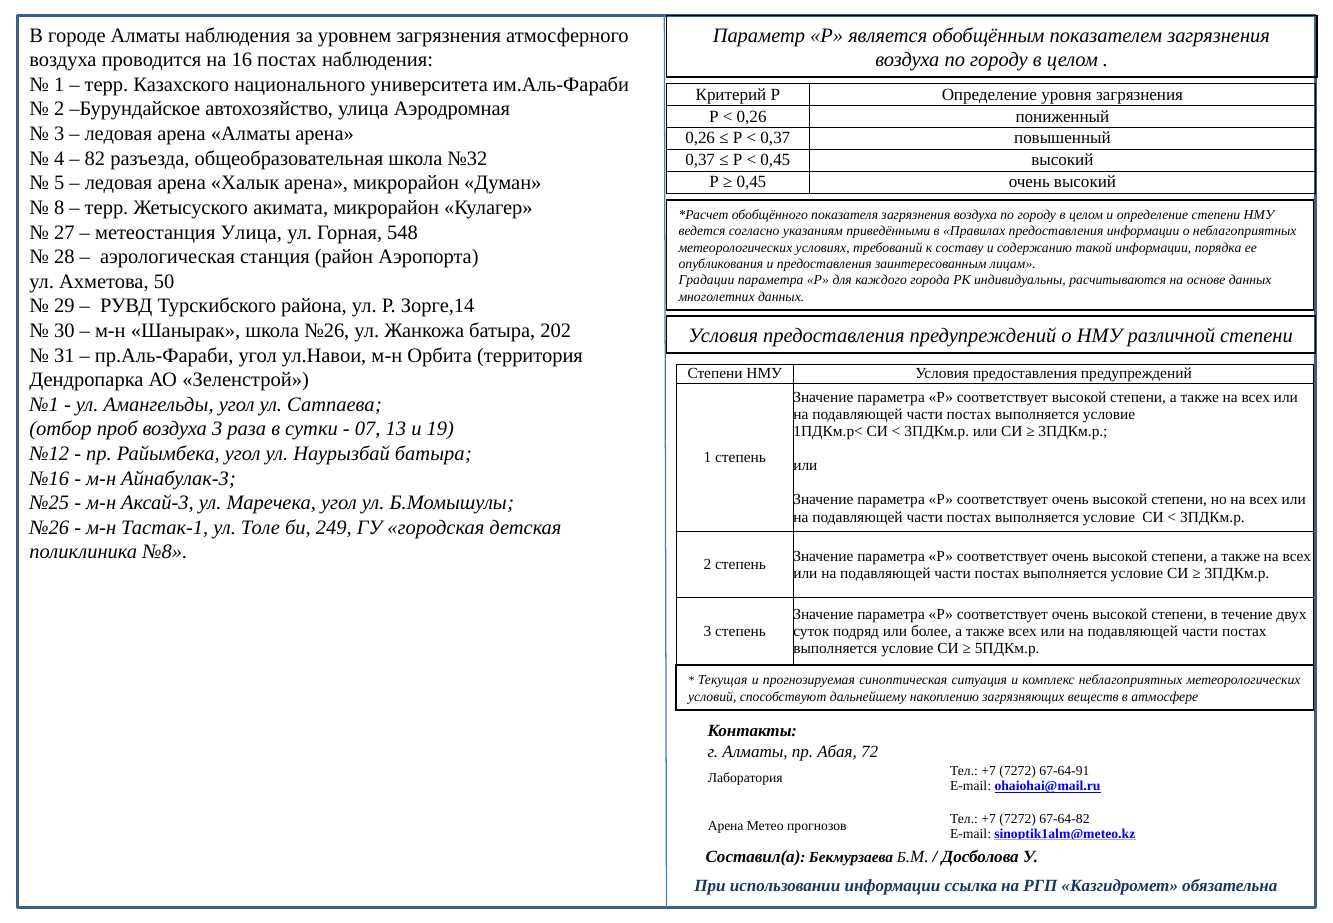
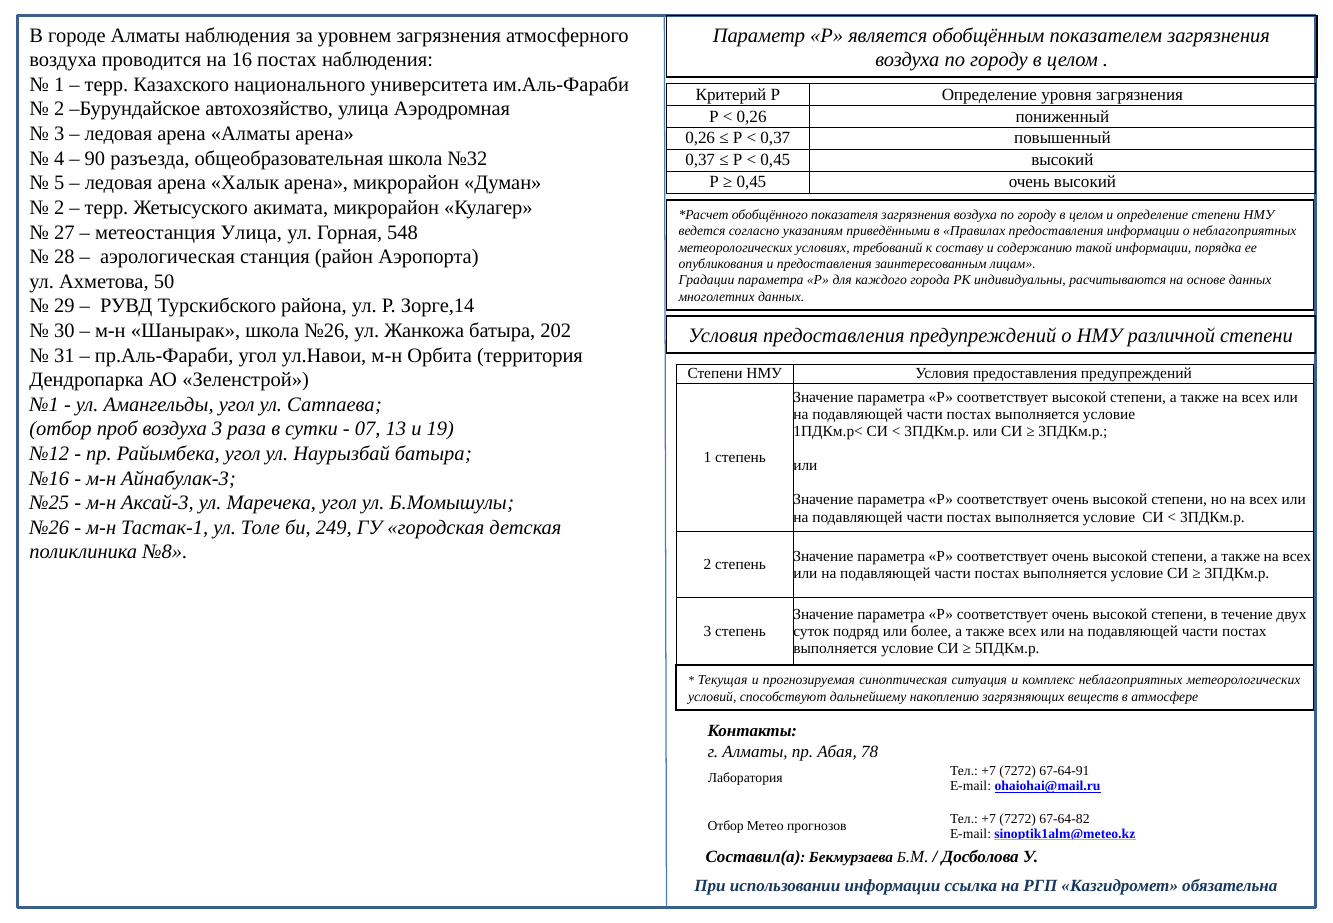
82: 82 -> 90
8 at (59, 208): 8 -> 2
72: 72 -> 78
Арена at (726, 826): Арена -> Отбор
